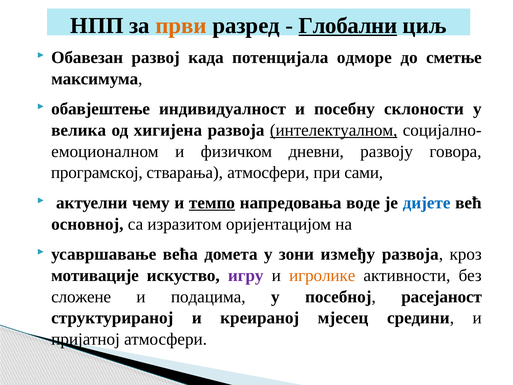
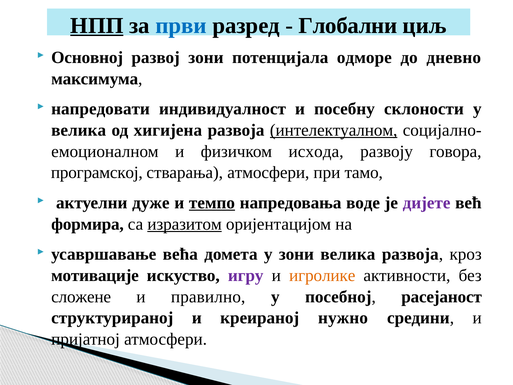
НПП underline: none -> present
први colour: orange -> blue
Глобални underline: present -> none
Обавезан: Обавезан -> Основној
развој када: када -> зони
сметње: сметње -> дневно
обавјештење: обавјештење -> напредовати
дневни: дневни -> исхода
сами: сами -> тамо
чему: чему -> дуже
дијете colour: blue -> purple
основној: основној -> формира
изразитом underline: none -> present
зони између: између -> велика
подацима: подацима -> правилно
мјесец: мјесец -> нужно
